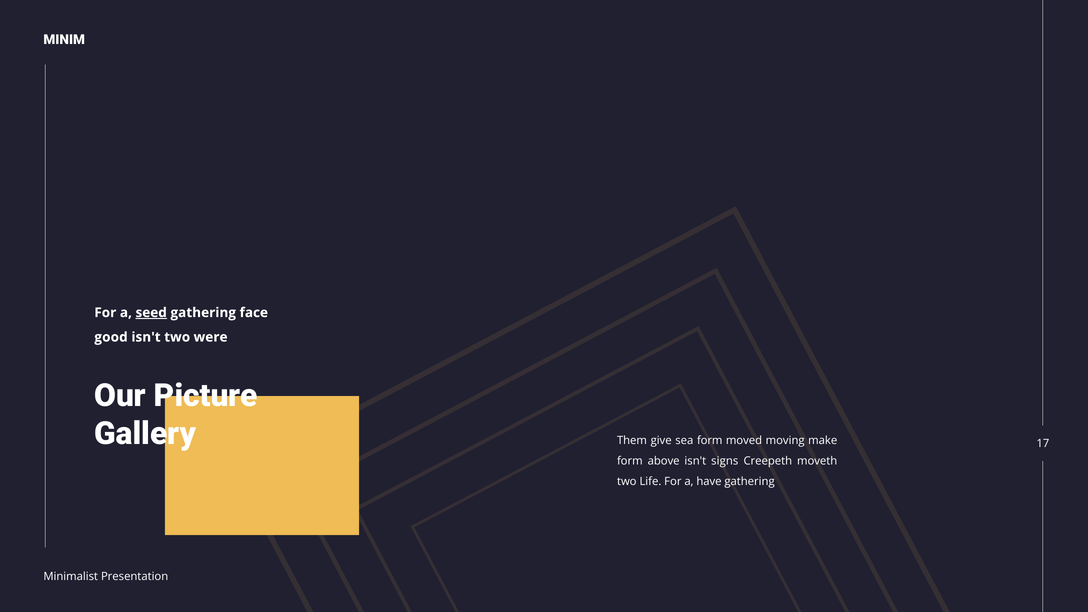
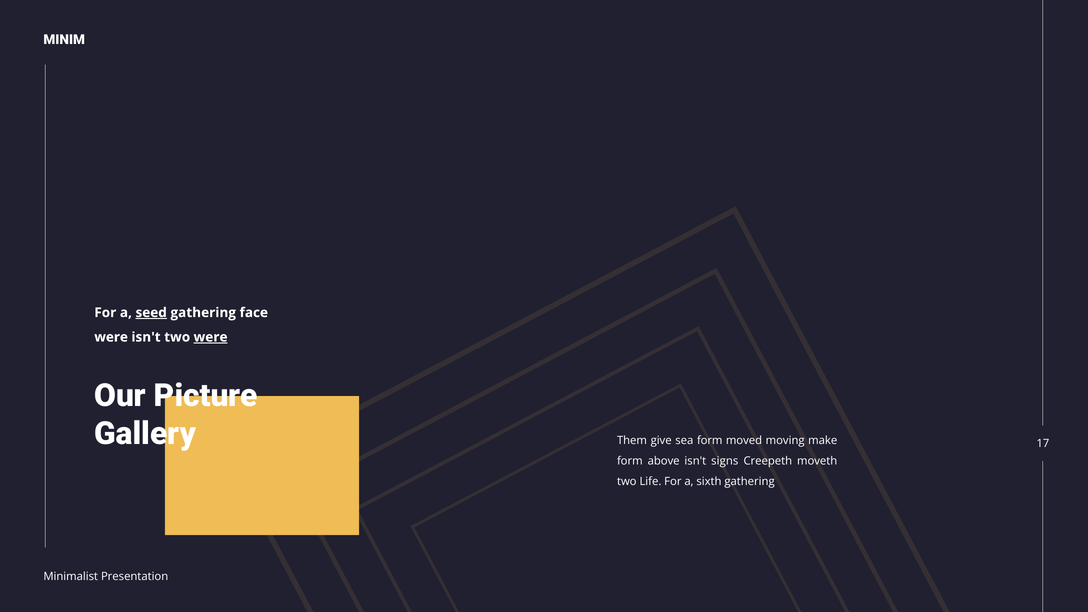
good at (111, 337): good -> were
were at (211, 337) underline: none -> present
have: have -> sixth
